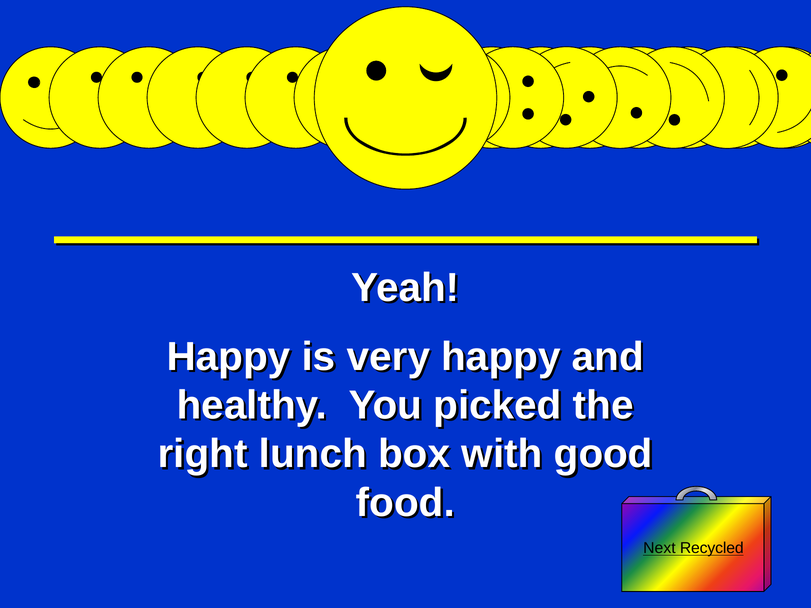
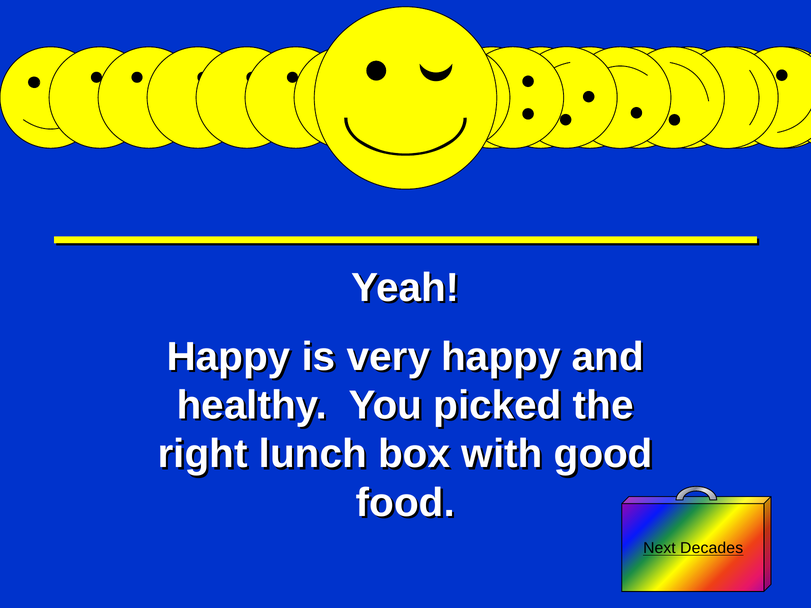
Recycled: Recycled -> Decades
